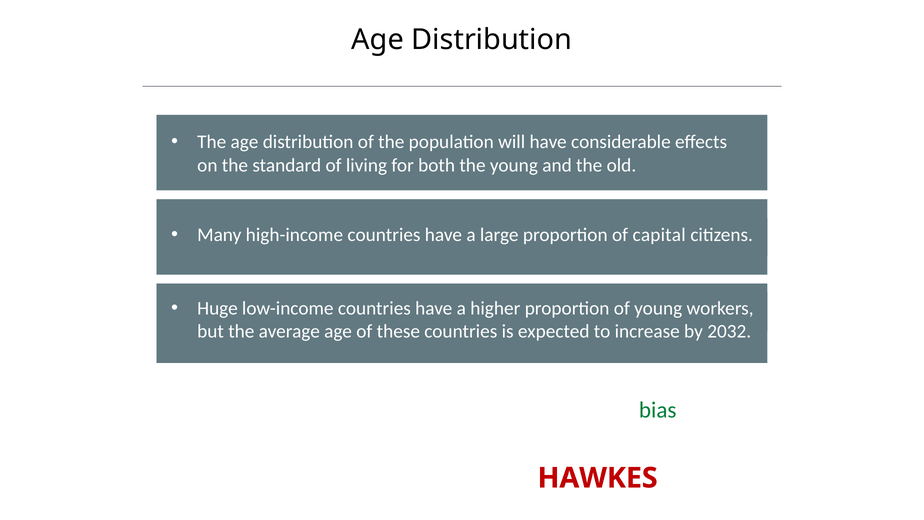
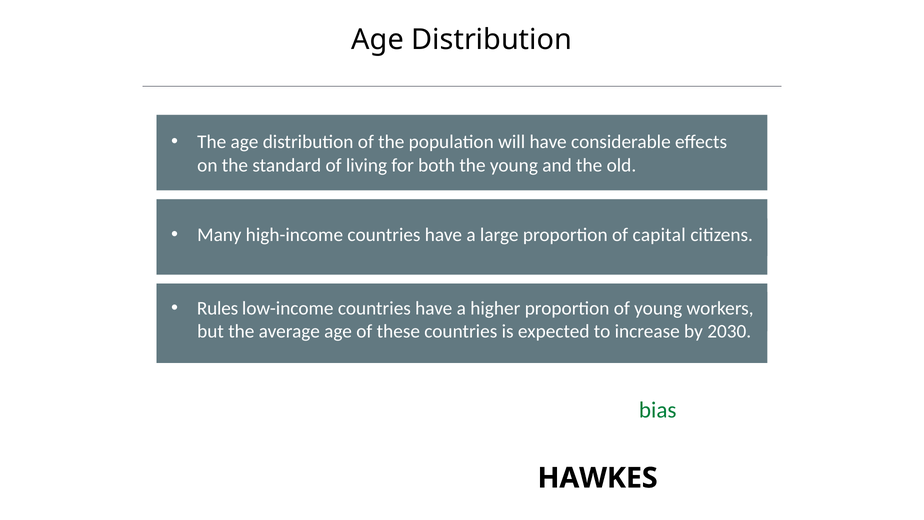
Huge: Huge -> Rules
2032: 2032 -> 2030
HAWKES colour: red -> black
